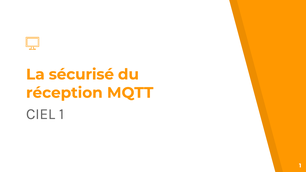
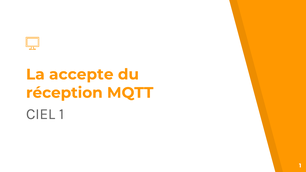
sécurisé: sécurisé -> accepte
